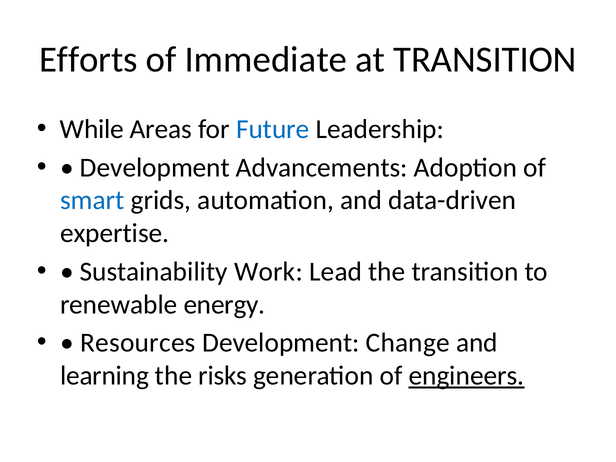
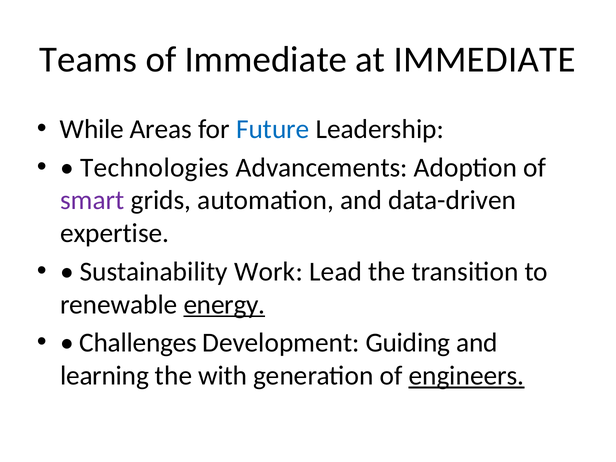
Efforts: Efforts -> Teams
at TRANSITION: TRANSITION -> IMMEDIATE
Development at (155, 168): Development -> Technologies
smart colour: blue -> purple
energy underline: none -> present
Resources: Resources -> Challenges
Change: Change -> Guiding
risks: risks -> with
